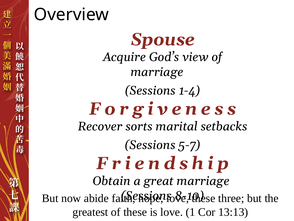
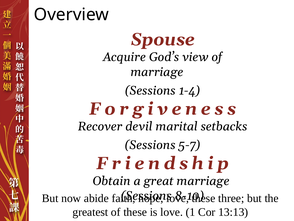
sorts: sorts -> devil
